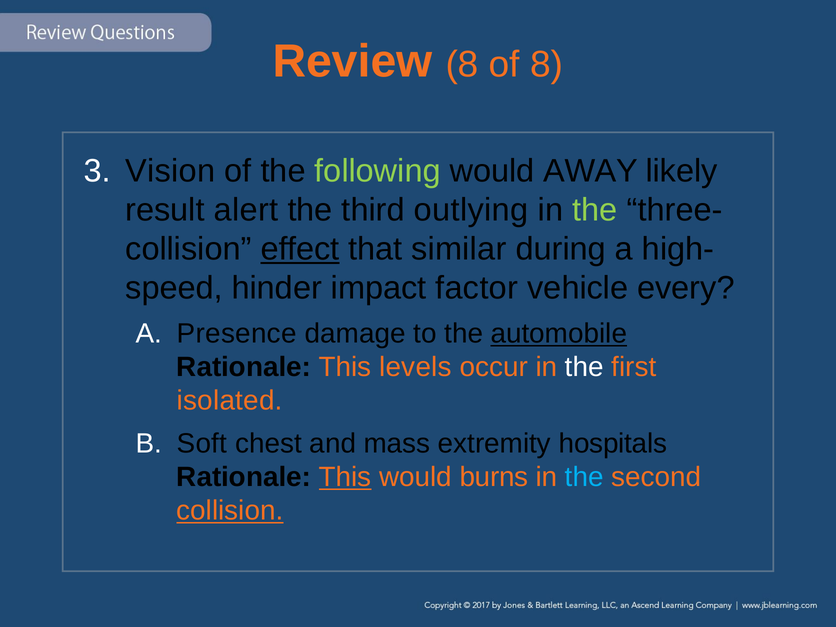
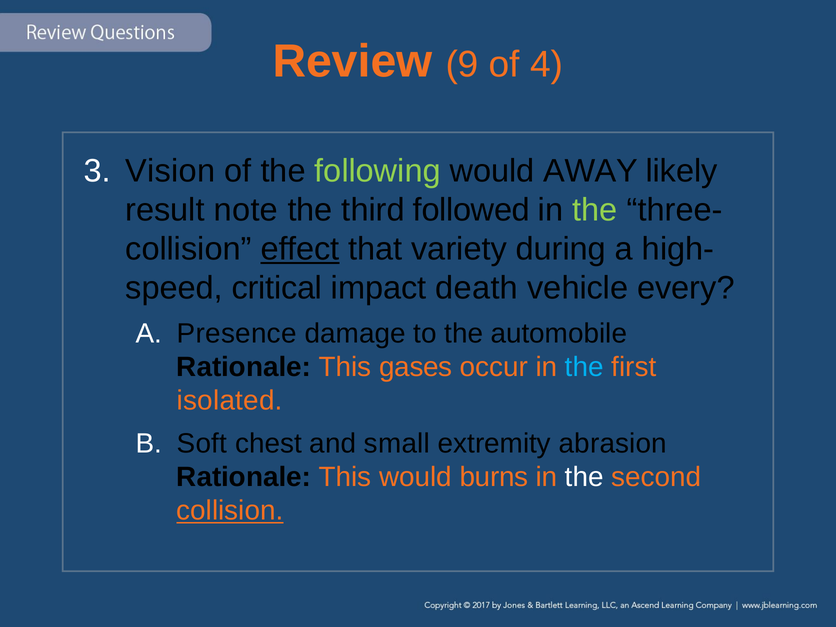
Review 8: 8 -> 9
of 8: 8 -> 4
alert: alert -> note
outlying: outlying -> followed
similar: similar -> variety
hinder: hinder -> critical
factor: factor -> death
automobile underline: present -> none
levels: levels -> gases
the at (584, 367) colour: white -> light blue
mass: mass -> small
hospitals: hospitals -> abrasion
This at (345, 477) underline: present -> none
the at (584, 477) colour: light blue -> white
